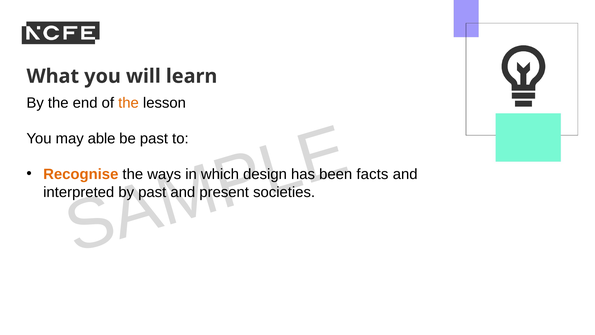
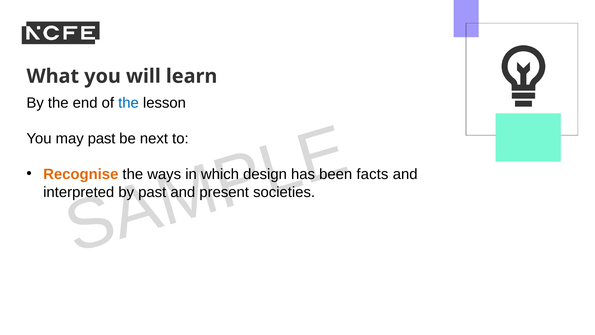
the at (128, 103) colour: orange -> blue
may able: able -> past
be past: past -> next
